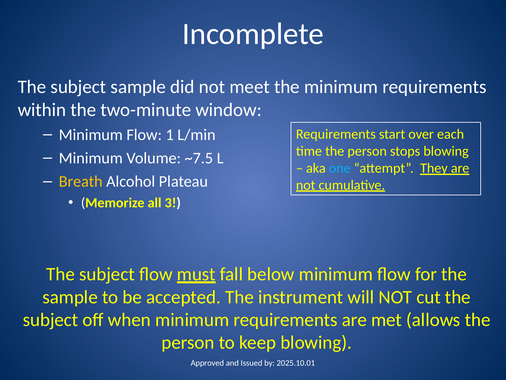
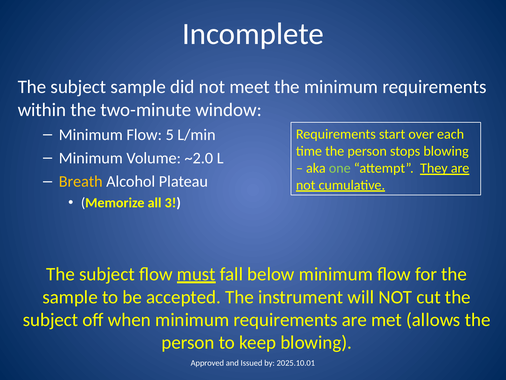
1: 1 -> 5
~7.5: ~7.5 -> ~2.0
one colour: light blue -> light green
